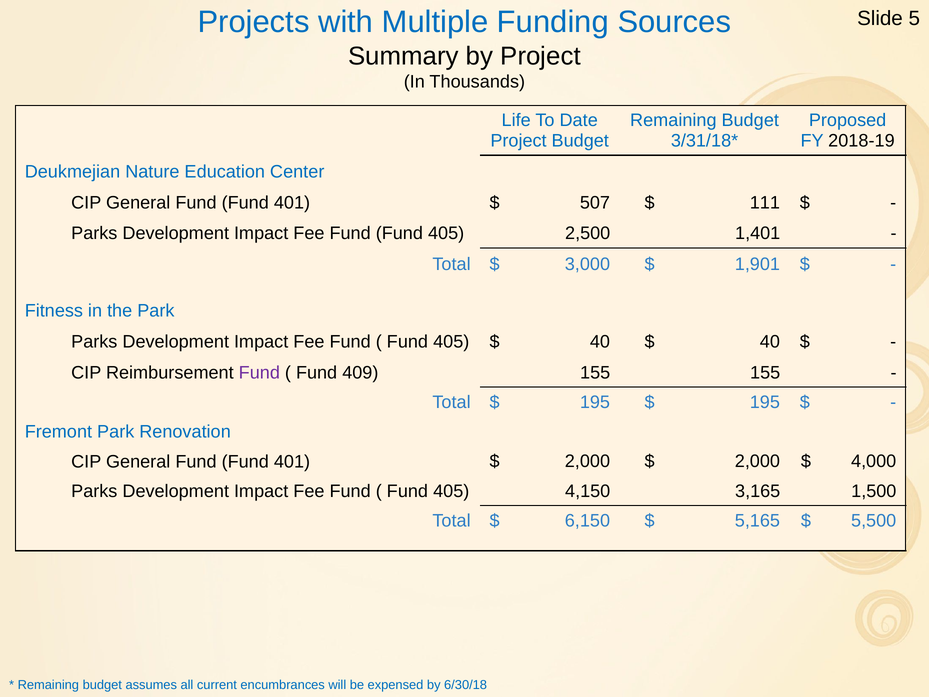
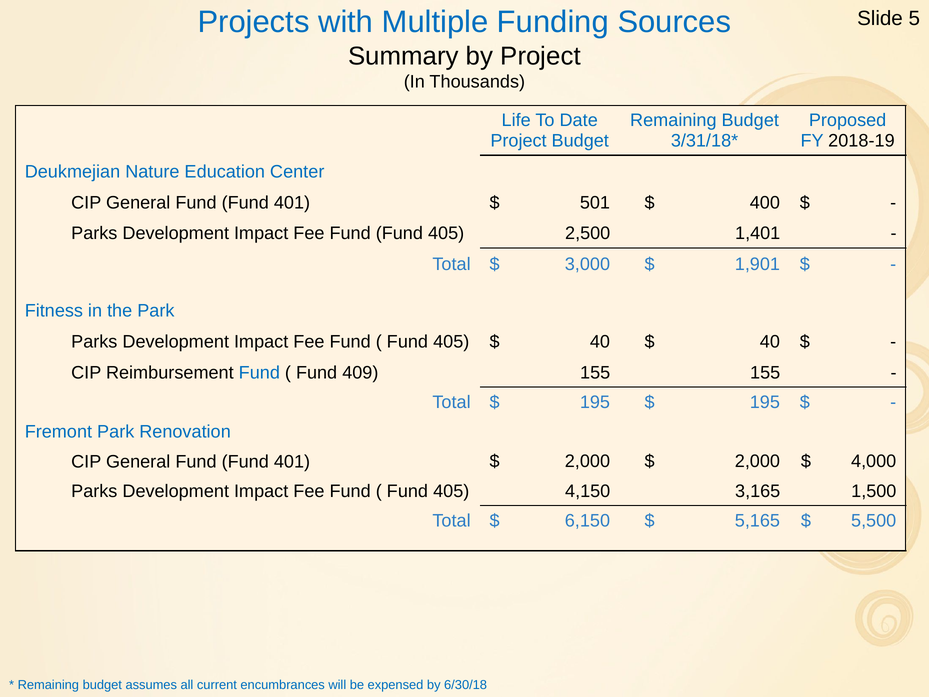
507: 507 -> 501
111: 111 -> 400
Fund at (259, 373) colour: purple -> blue
